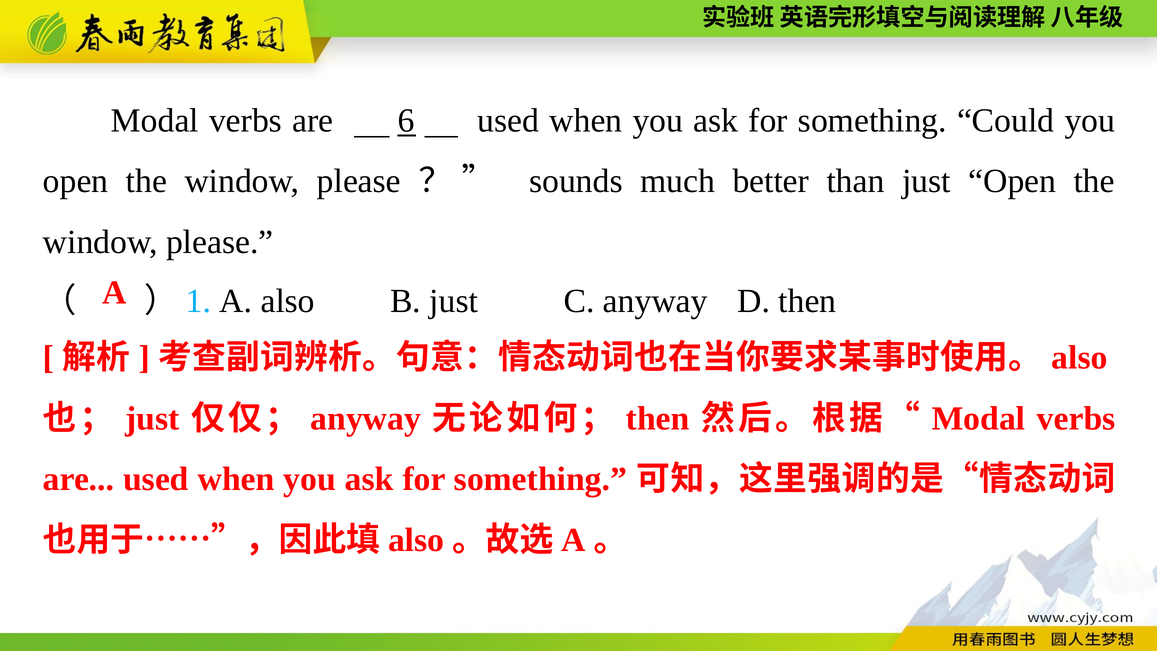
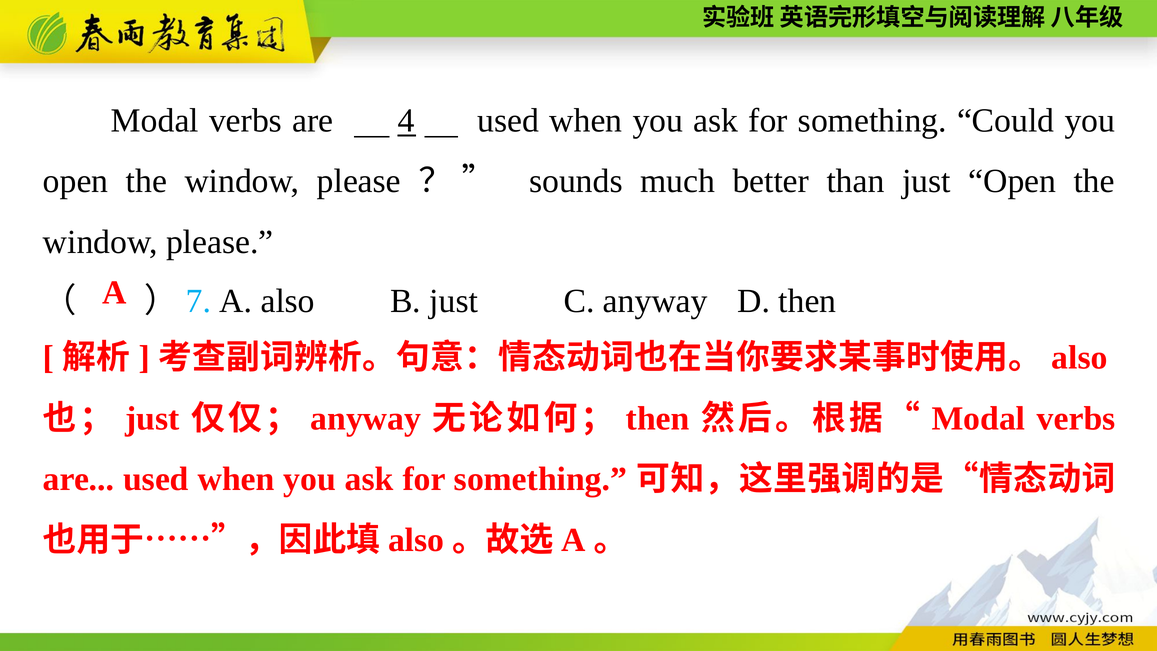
6: 6 -> 4
1: 1 -> 7
